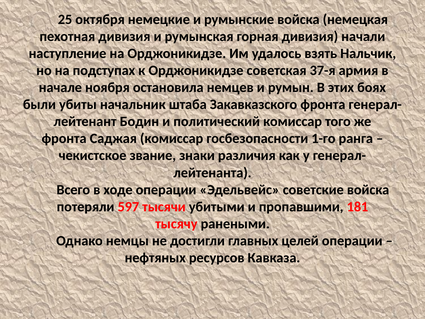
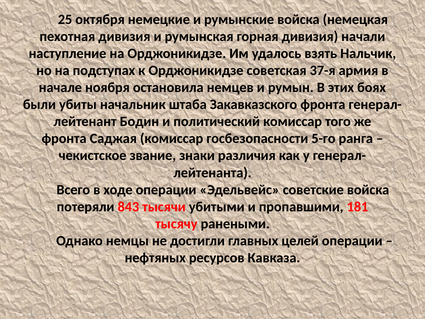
1-го: 1-го -> 5-го
597: 597 -> 843
